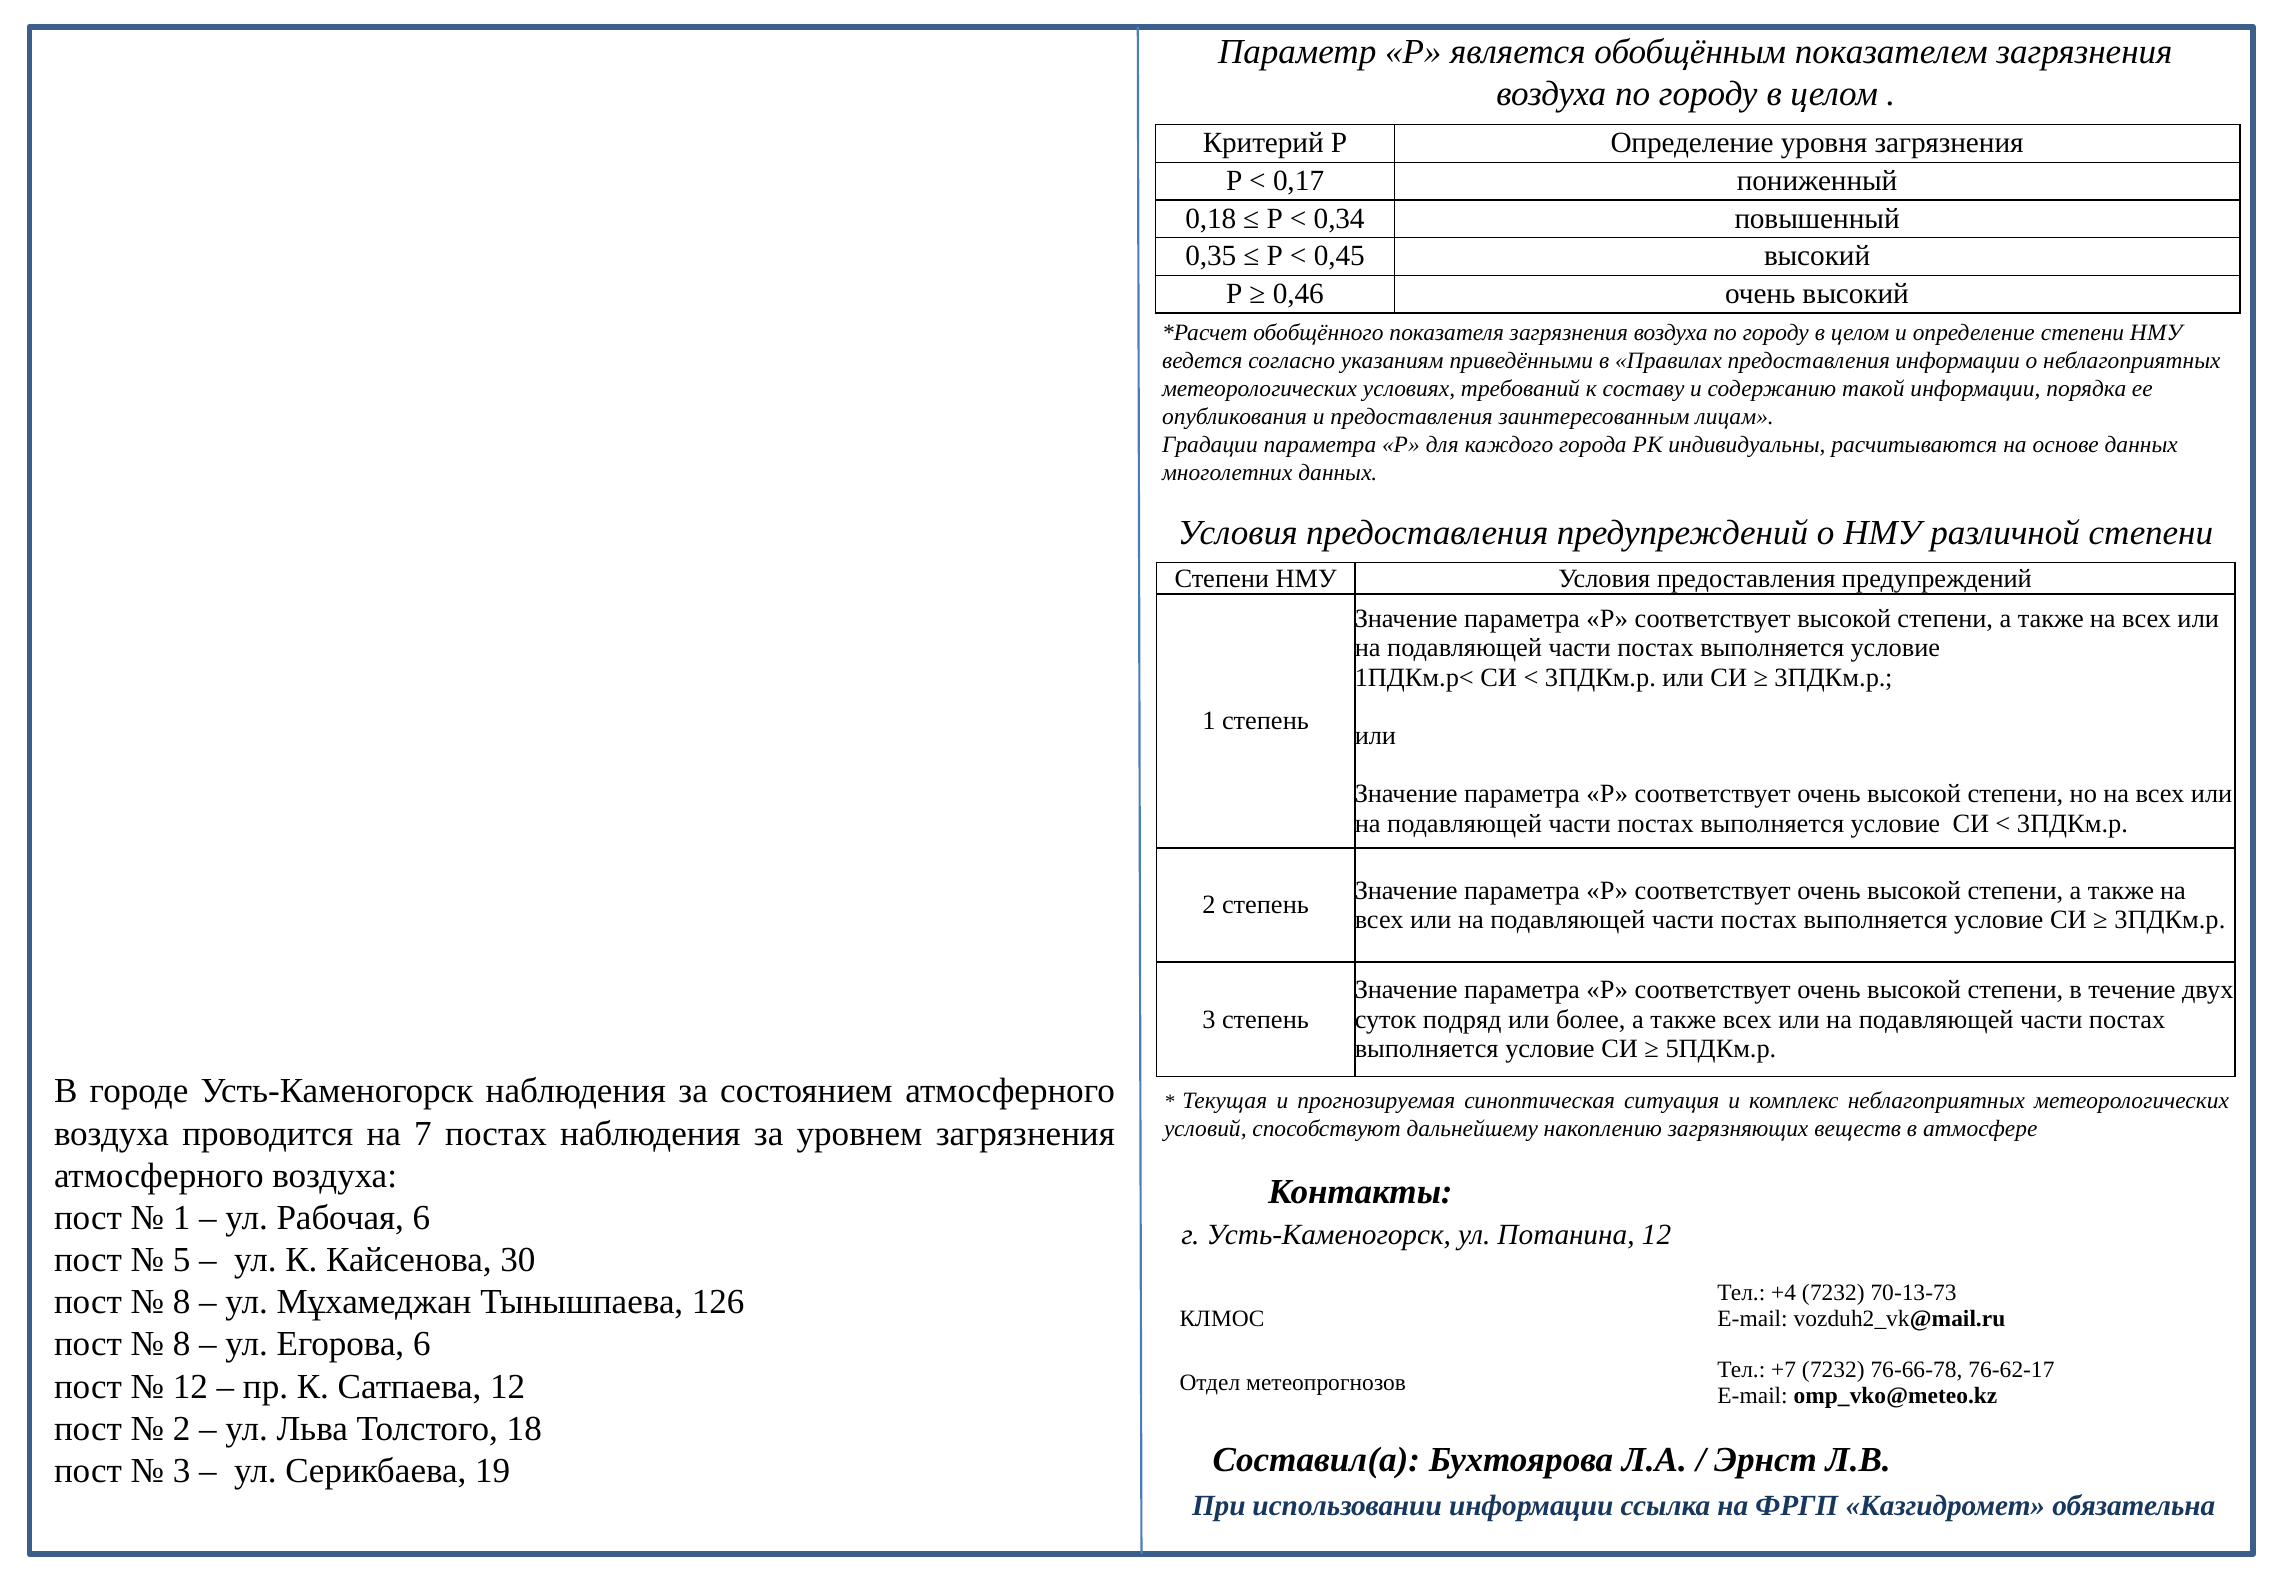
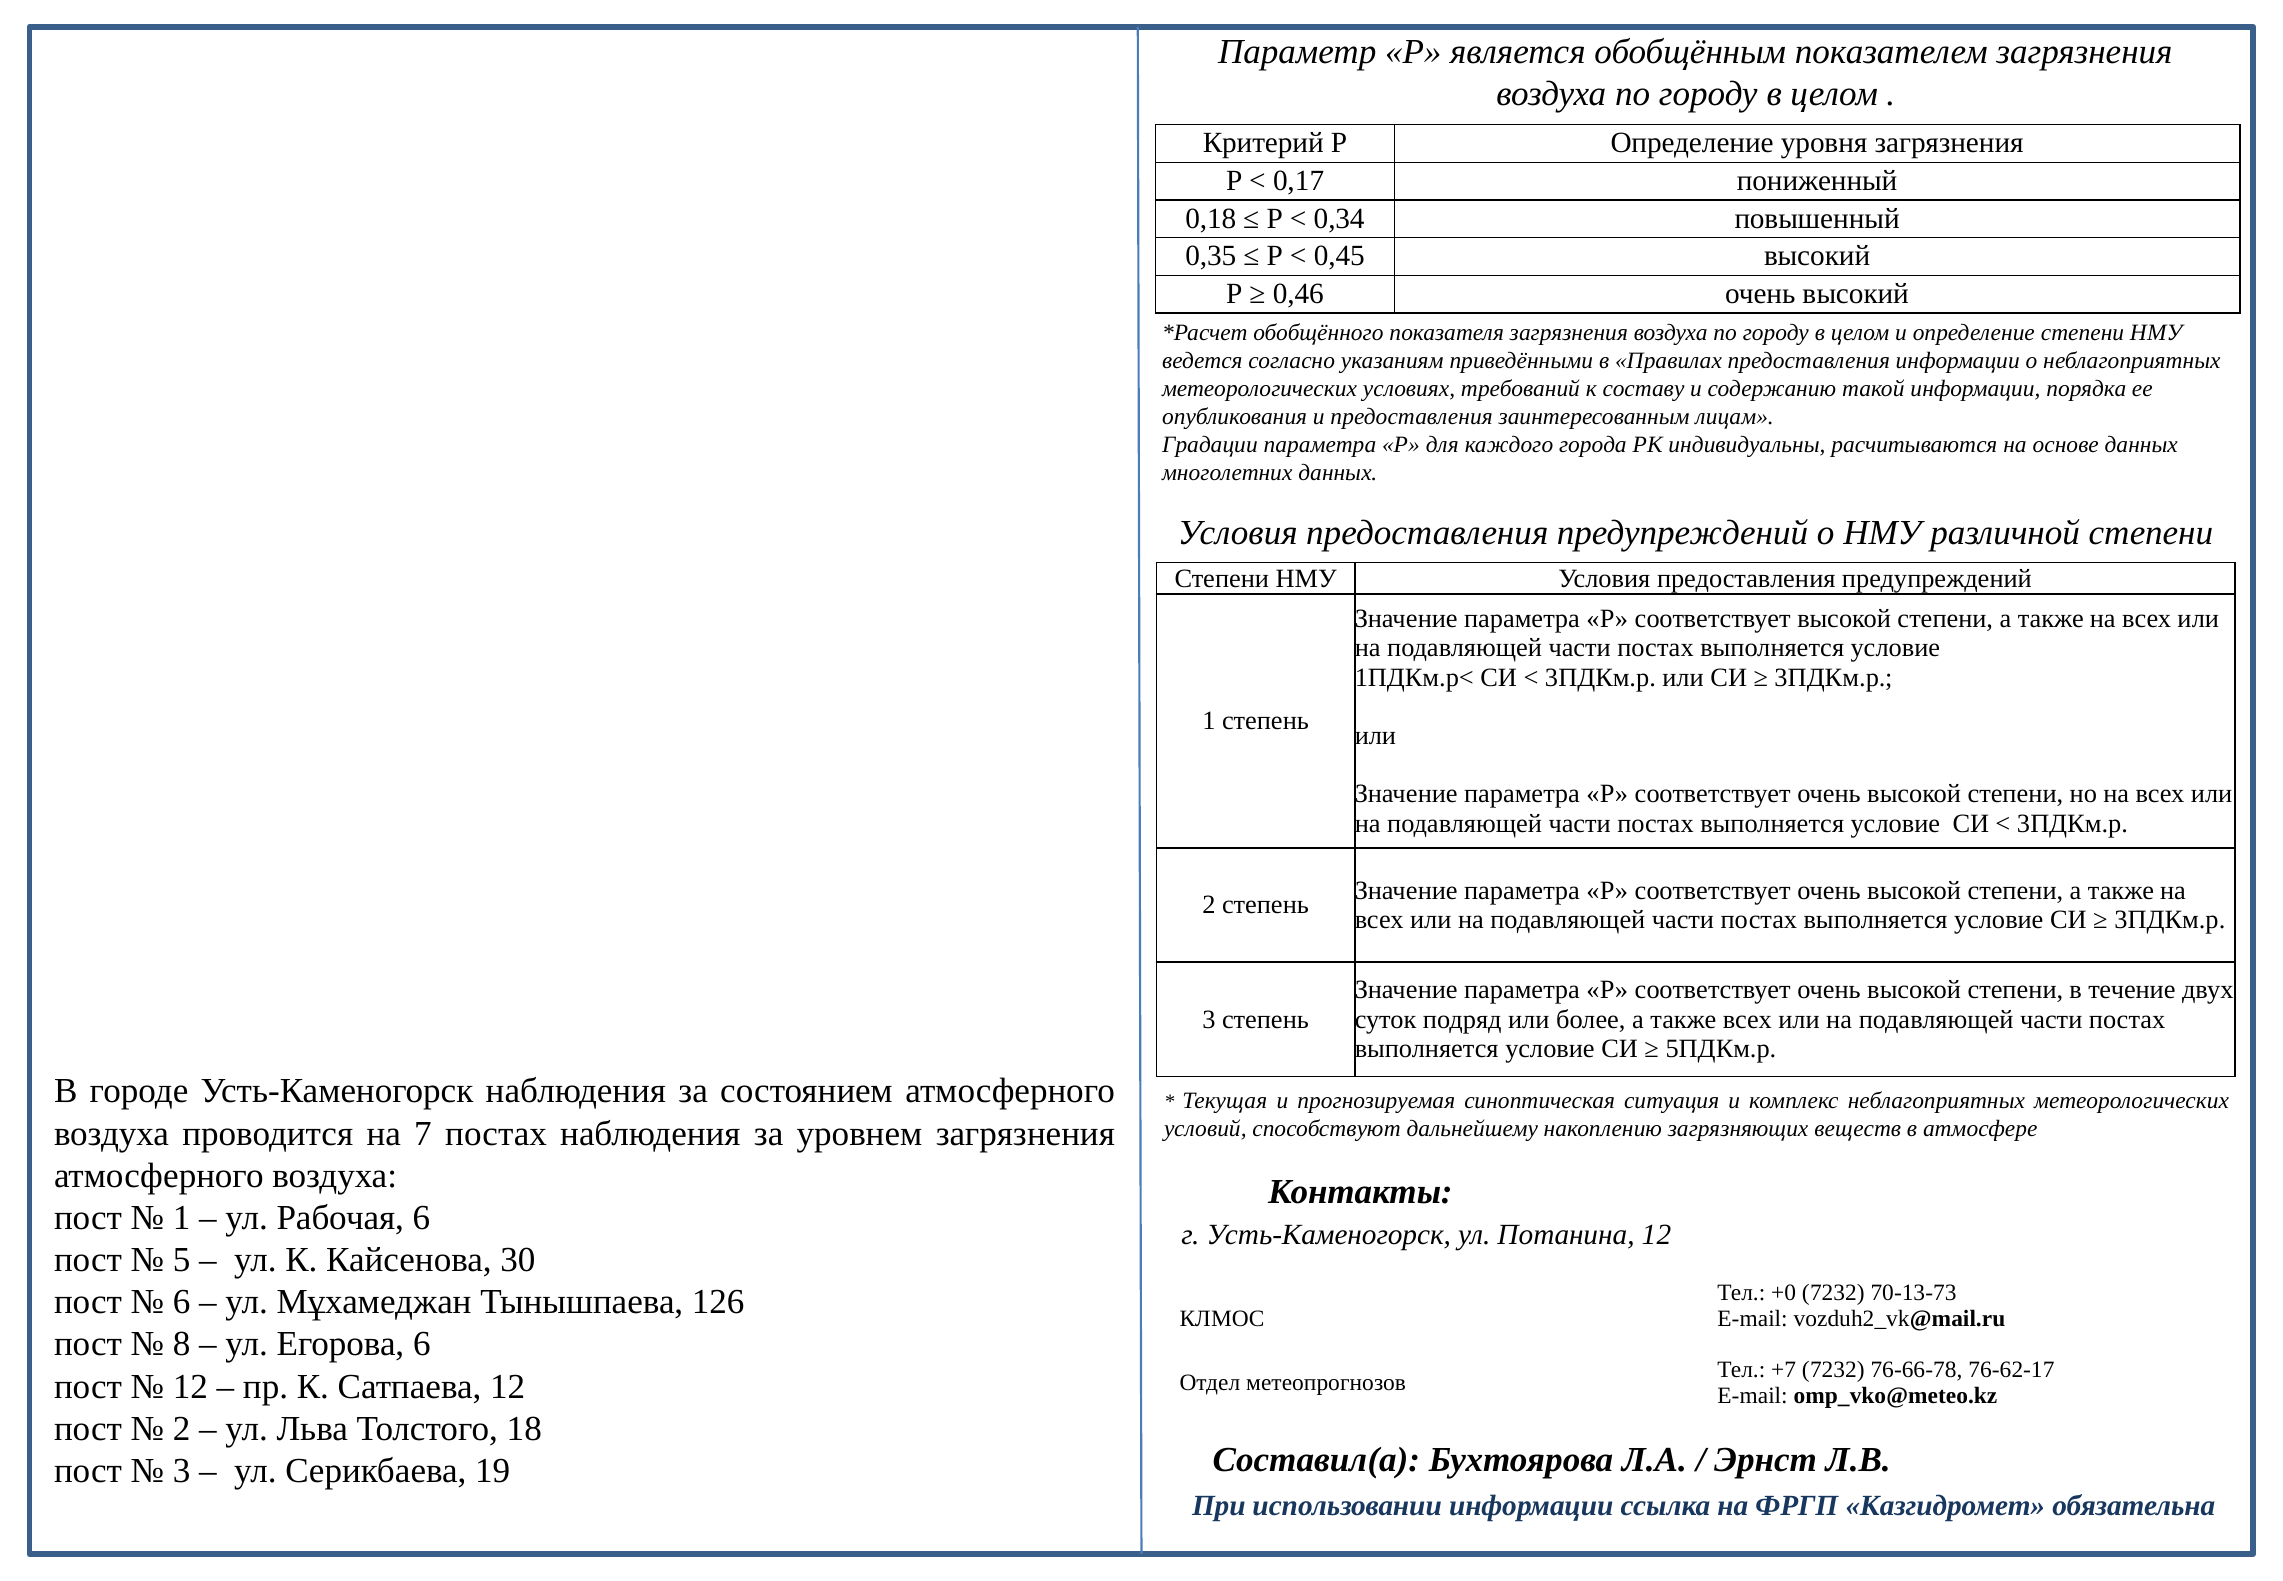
+4: +4 -> +0
8 at (182, 1302): 8 -> 6
